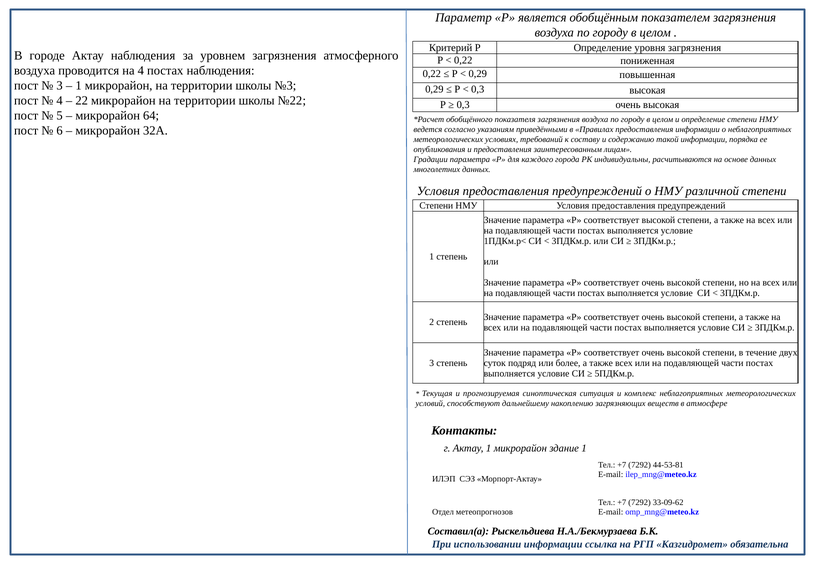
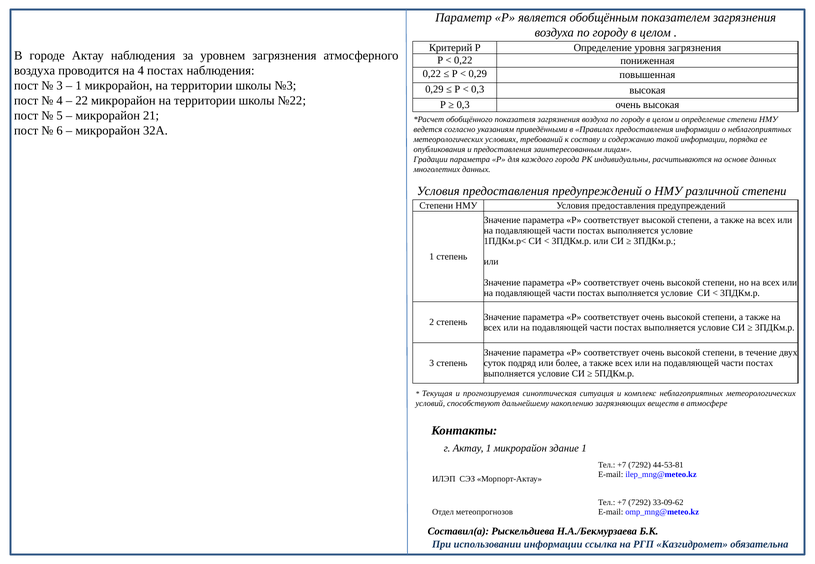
64: 64 -> 21
